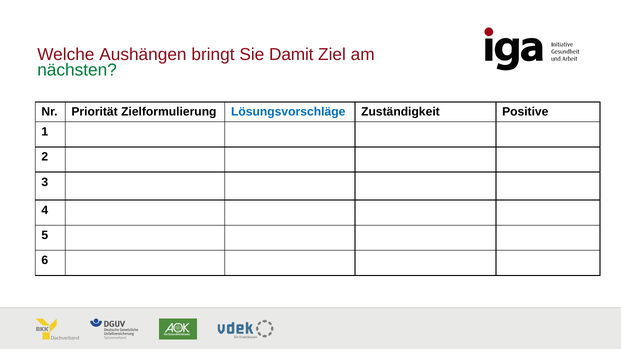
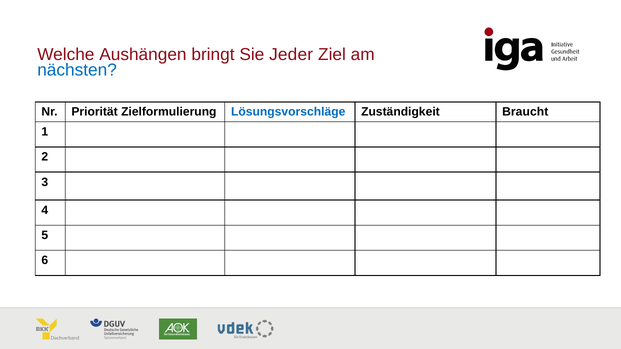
Damit: Damit -> Jeder
nächsten colour: green -> blue
Positive: Positive -> Braucht
